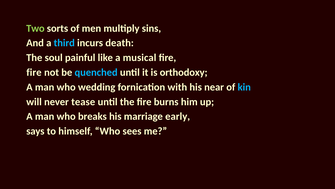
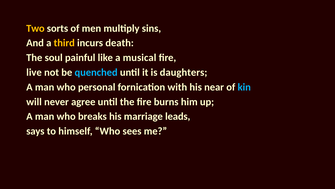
Two colour: light green -> yellow
third colour: light blue -> yellow
fire at (34, 72): fire -> live
orthodoxy: orthodoxy -> daughters
wedding: wedding -> personal
tease: tease -> agree
early: early -> leads
